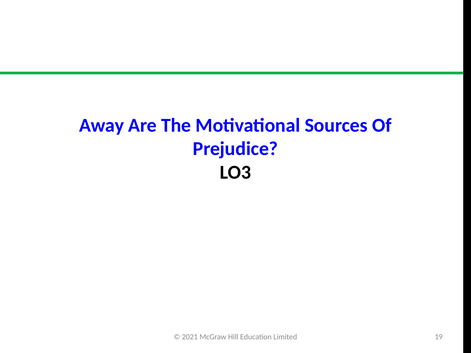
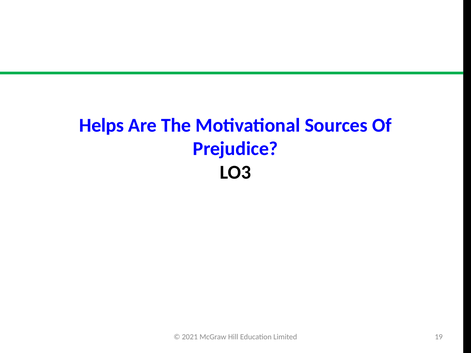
Away: Away -> Helps
